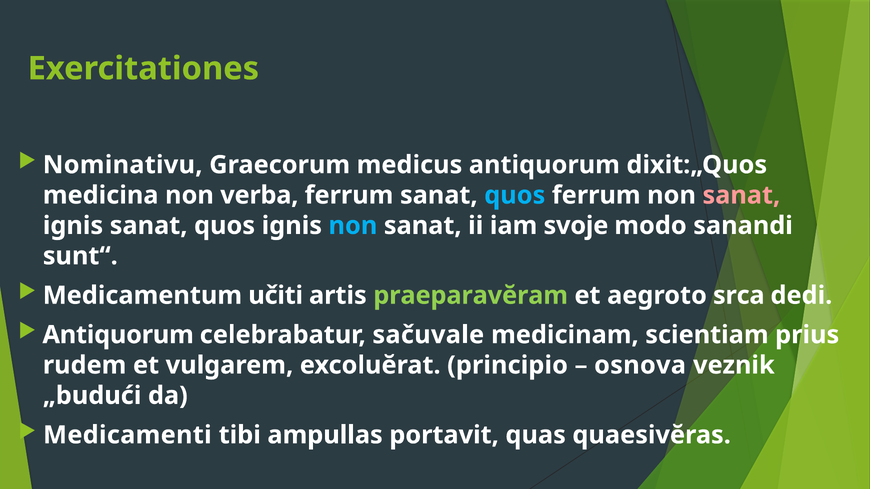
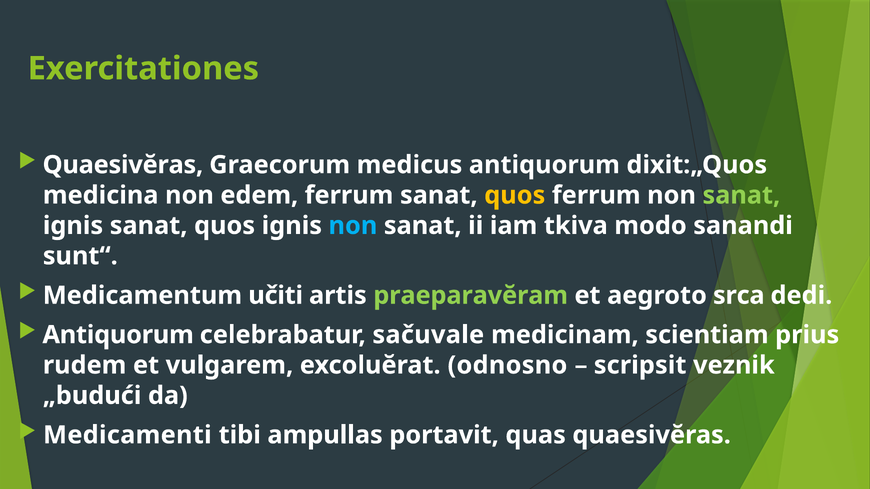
Nominativu at (123, 165): Nominativu -> Quaesivĕras
verba: verba -> edem
quos at (515, 195) colour: light blue -> yellow
sanat at (741, 195) colour: pink -> light green
svoje: svoje -> tkiva
principio: principio -> odnosno
osnova: osnova -> scripsit
